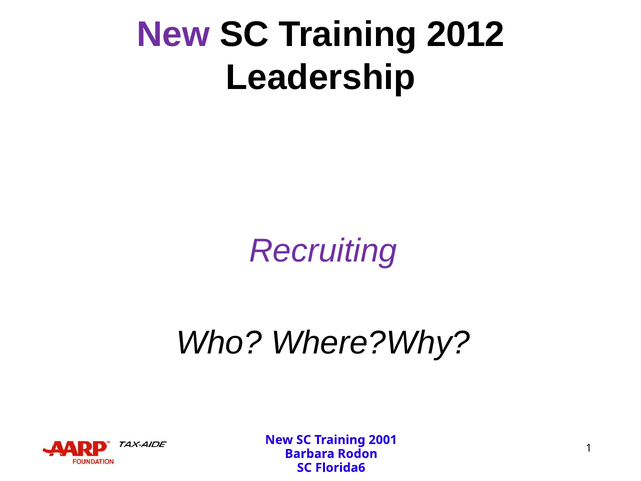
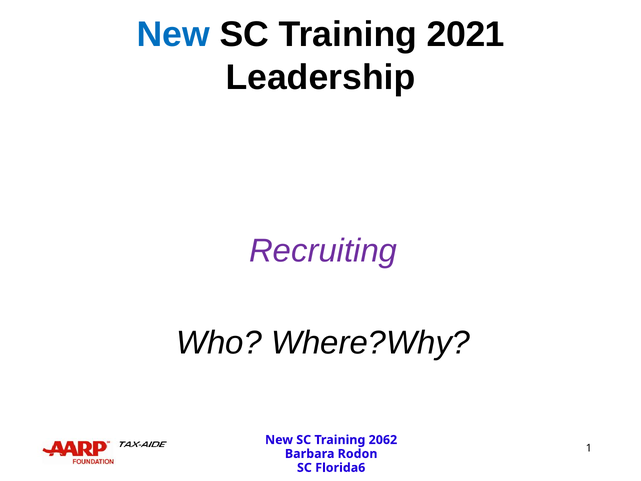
New at (173, 35) colour: purple -> blue
2012: 2012 -> 2021
2001: 2001 -> 2062
